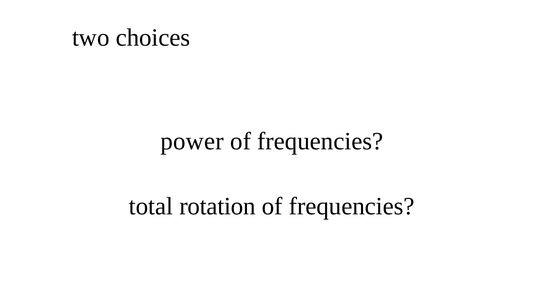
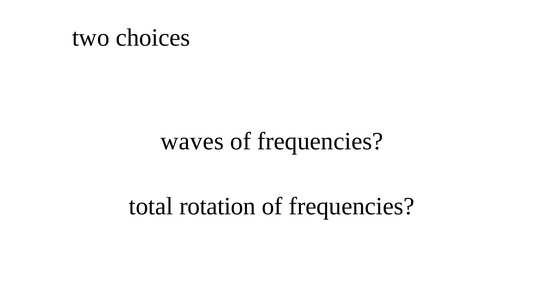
power: power -> waves
